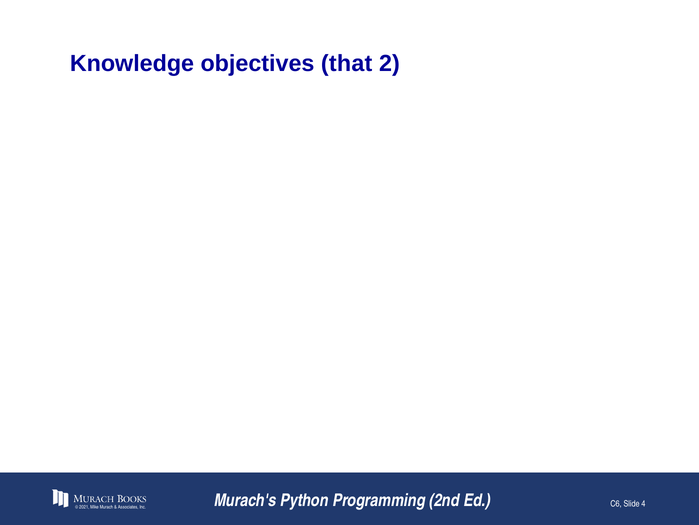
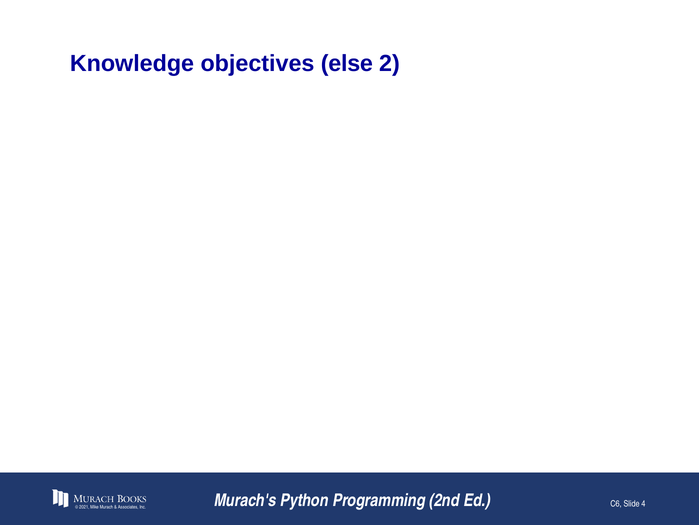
that: that -> else
